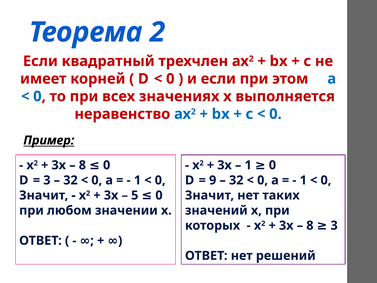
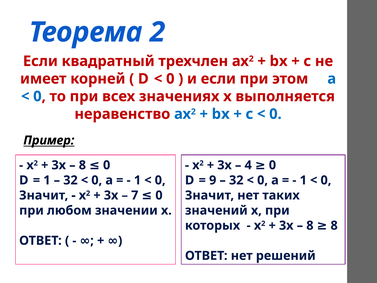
1 at (248, 165): 1 -> 4
3 at (47, 180): 3 -> 1
5: 5 -> 7
8 3: 3 -> 8
